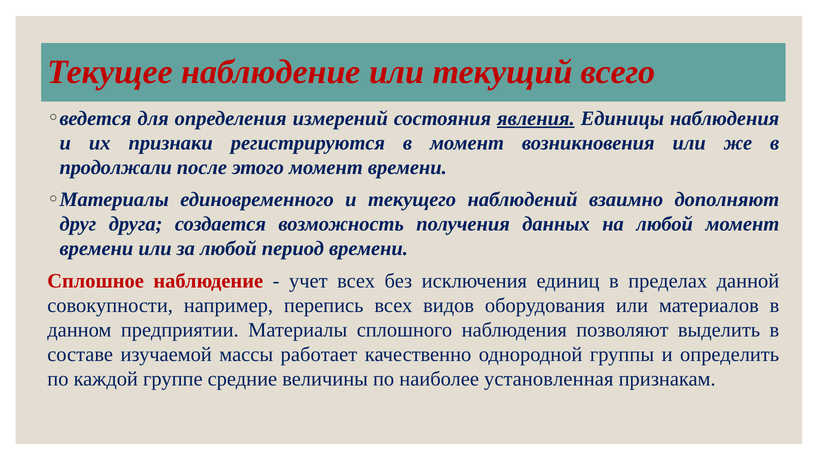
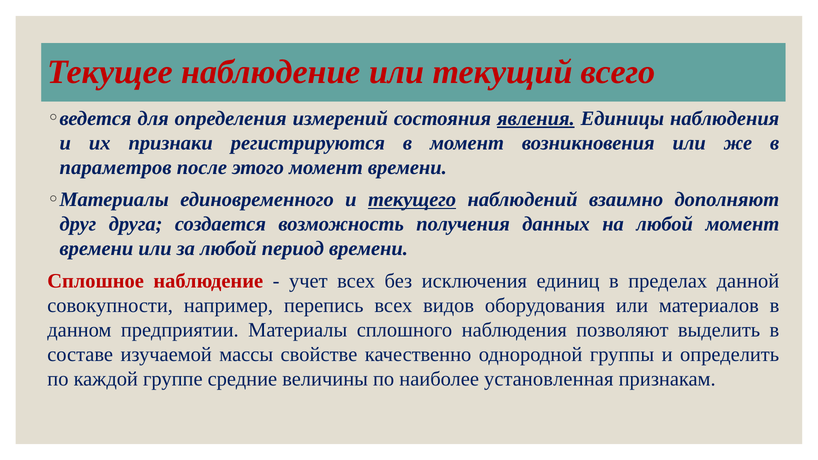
продолжали: продолжали -> параметров
текущего underline: none -> present
работает: работает -> свойстве
